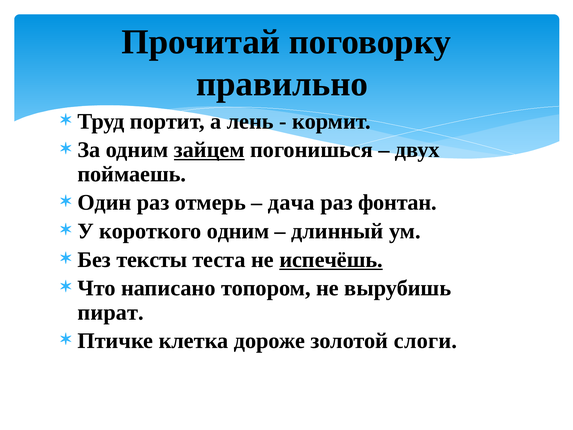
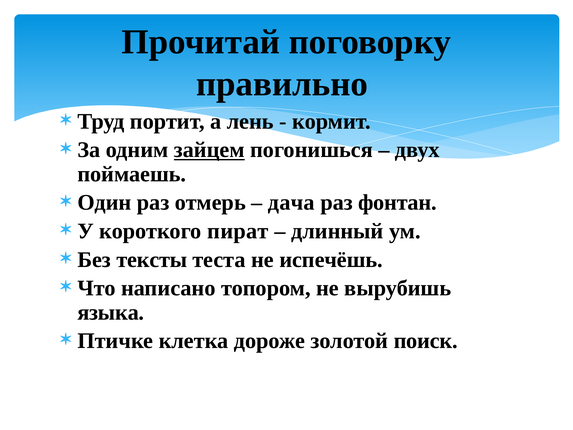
короткого одним: одним -> пират
испечёшь underline: present -> none
пират: пират -> языка
слоги: слоги -> поиск
